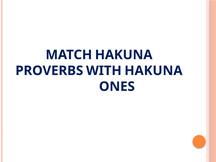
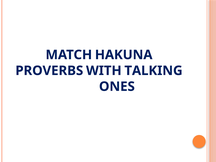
WITH HAKUNA: HAKUNA -> TALKING
